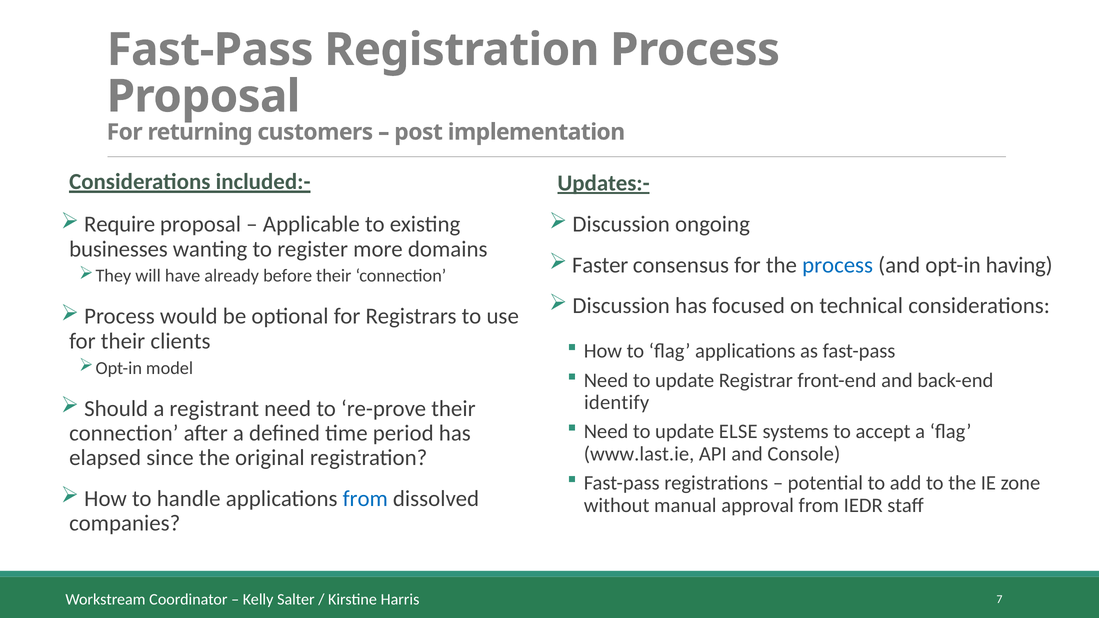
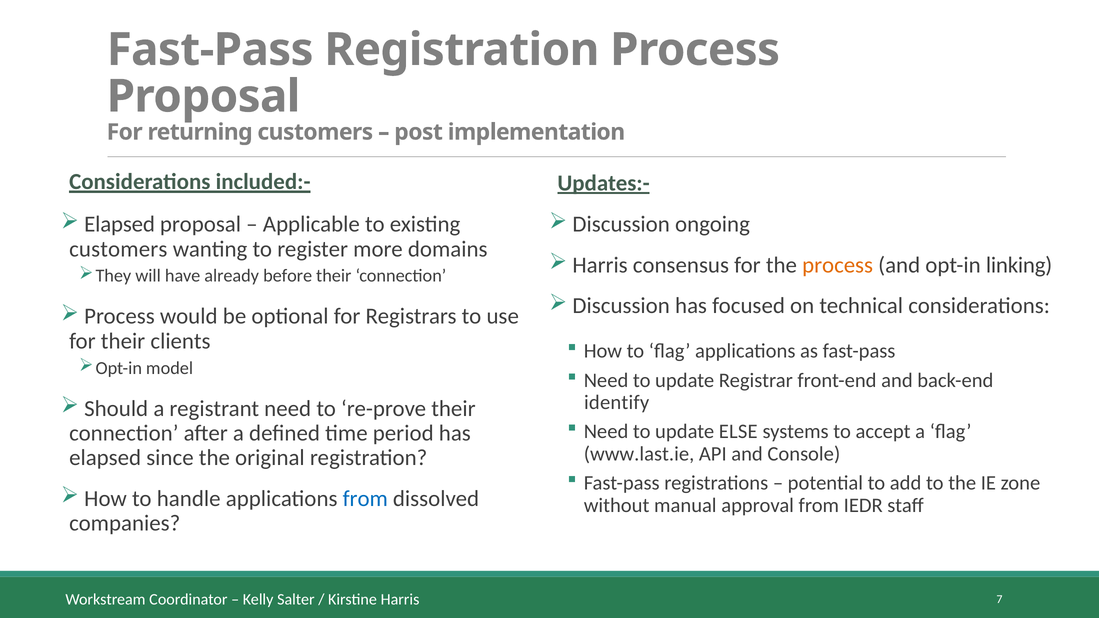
Require at (120, 224): Require -> Elapsed
businesses at (118, 249): businesses -> customers
Faster at (600, 265): Faster -> Harris
process at (838, 265) colour: blue -> orange
having: having -> linking
